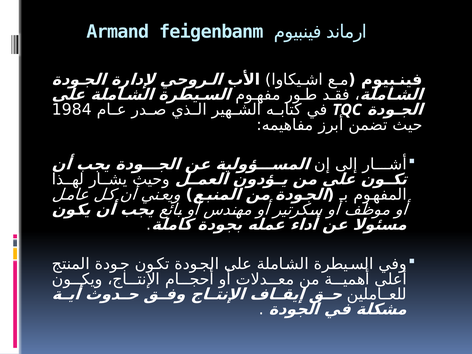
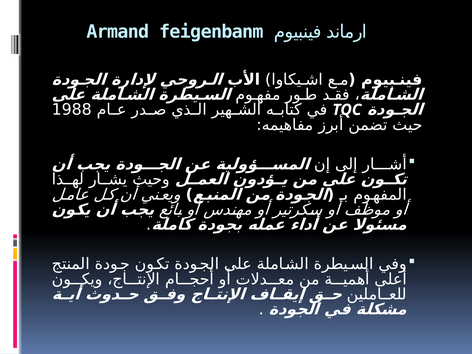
1984: 1984 -> 1988
